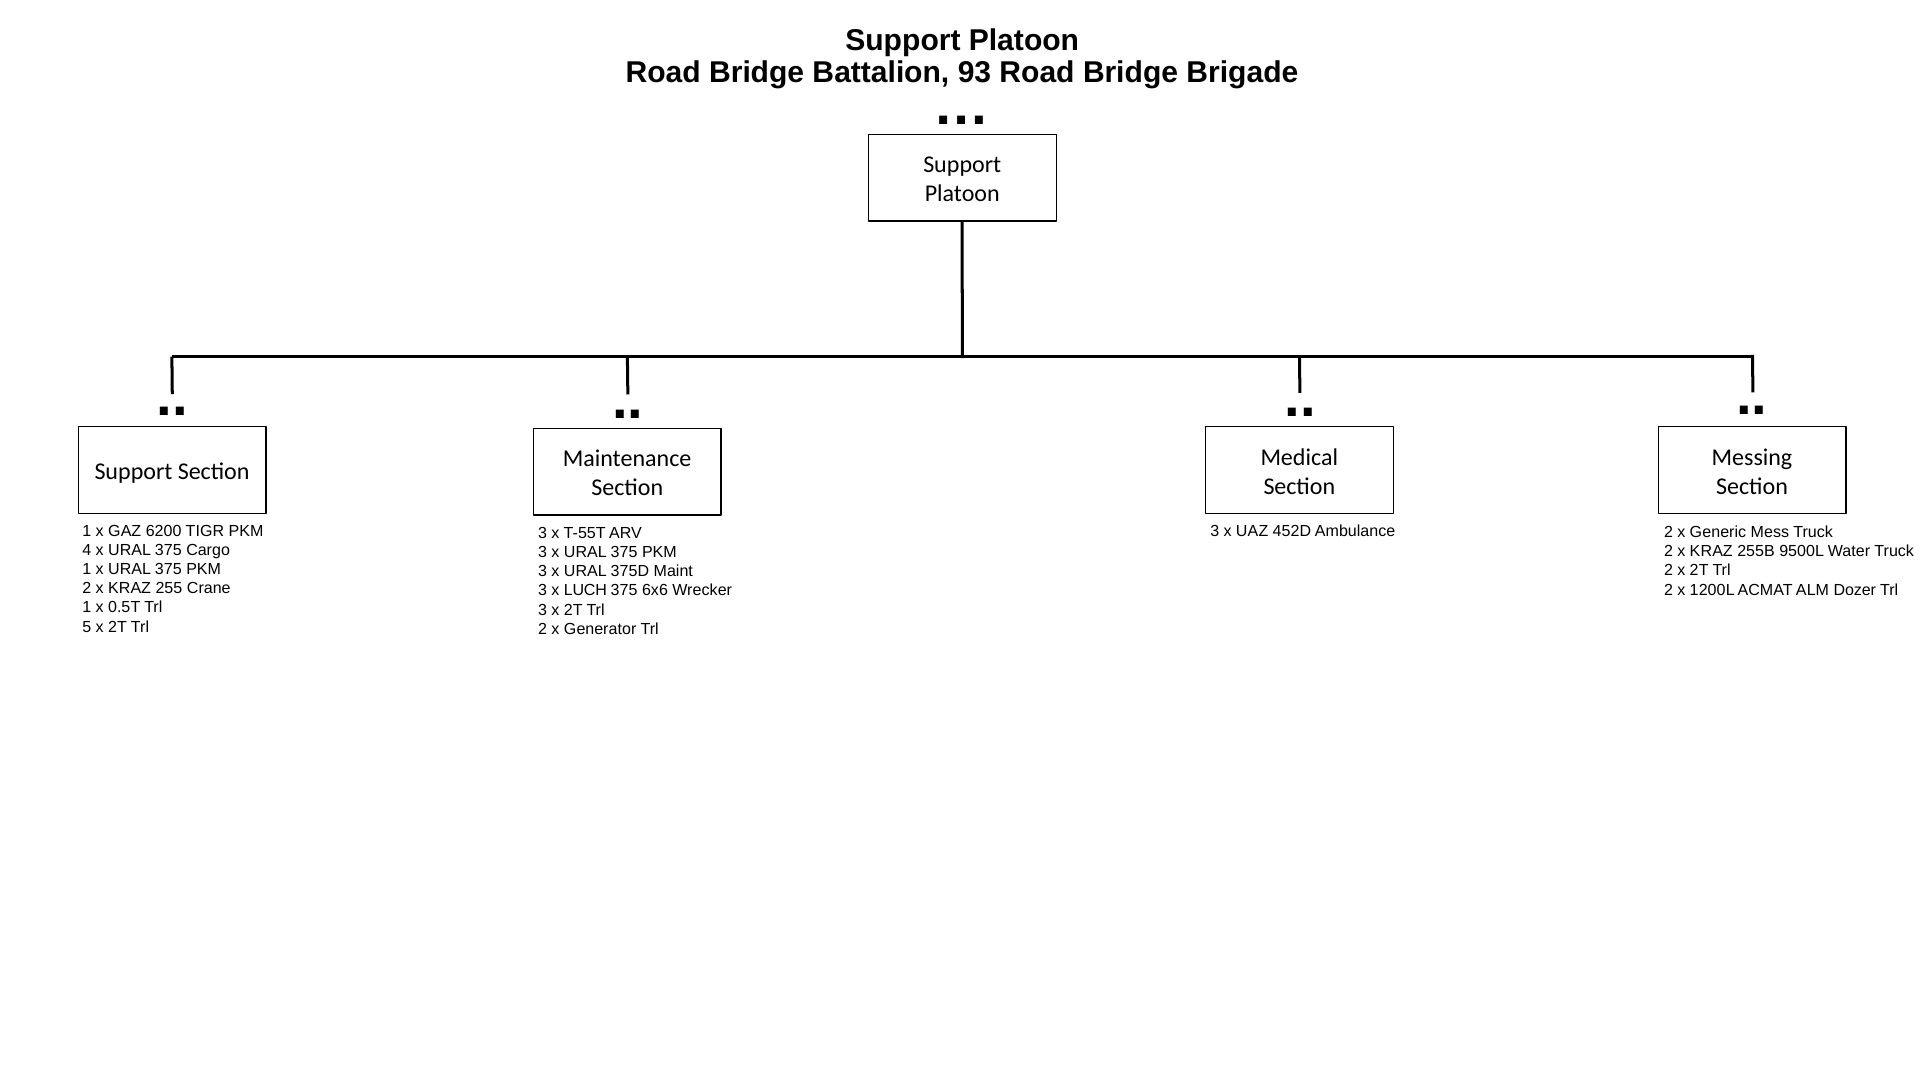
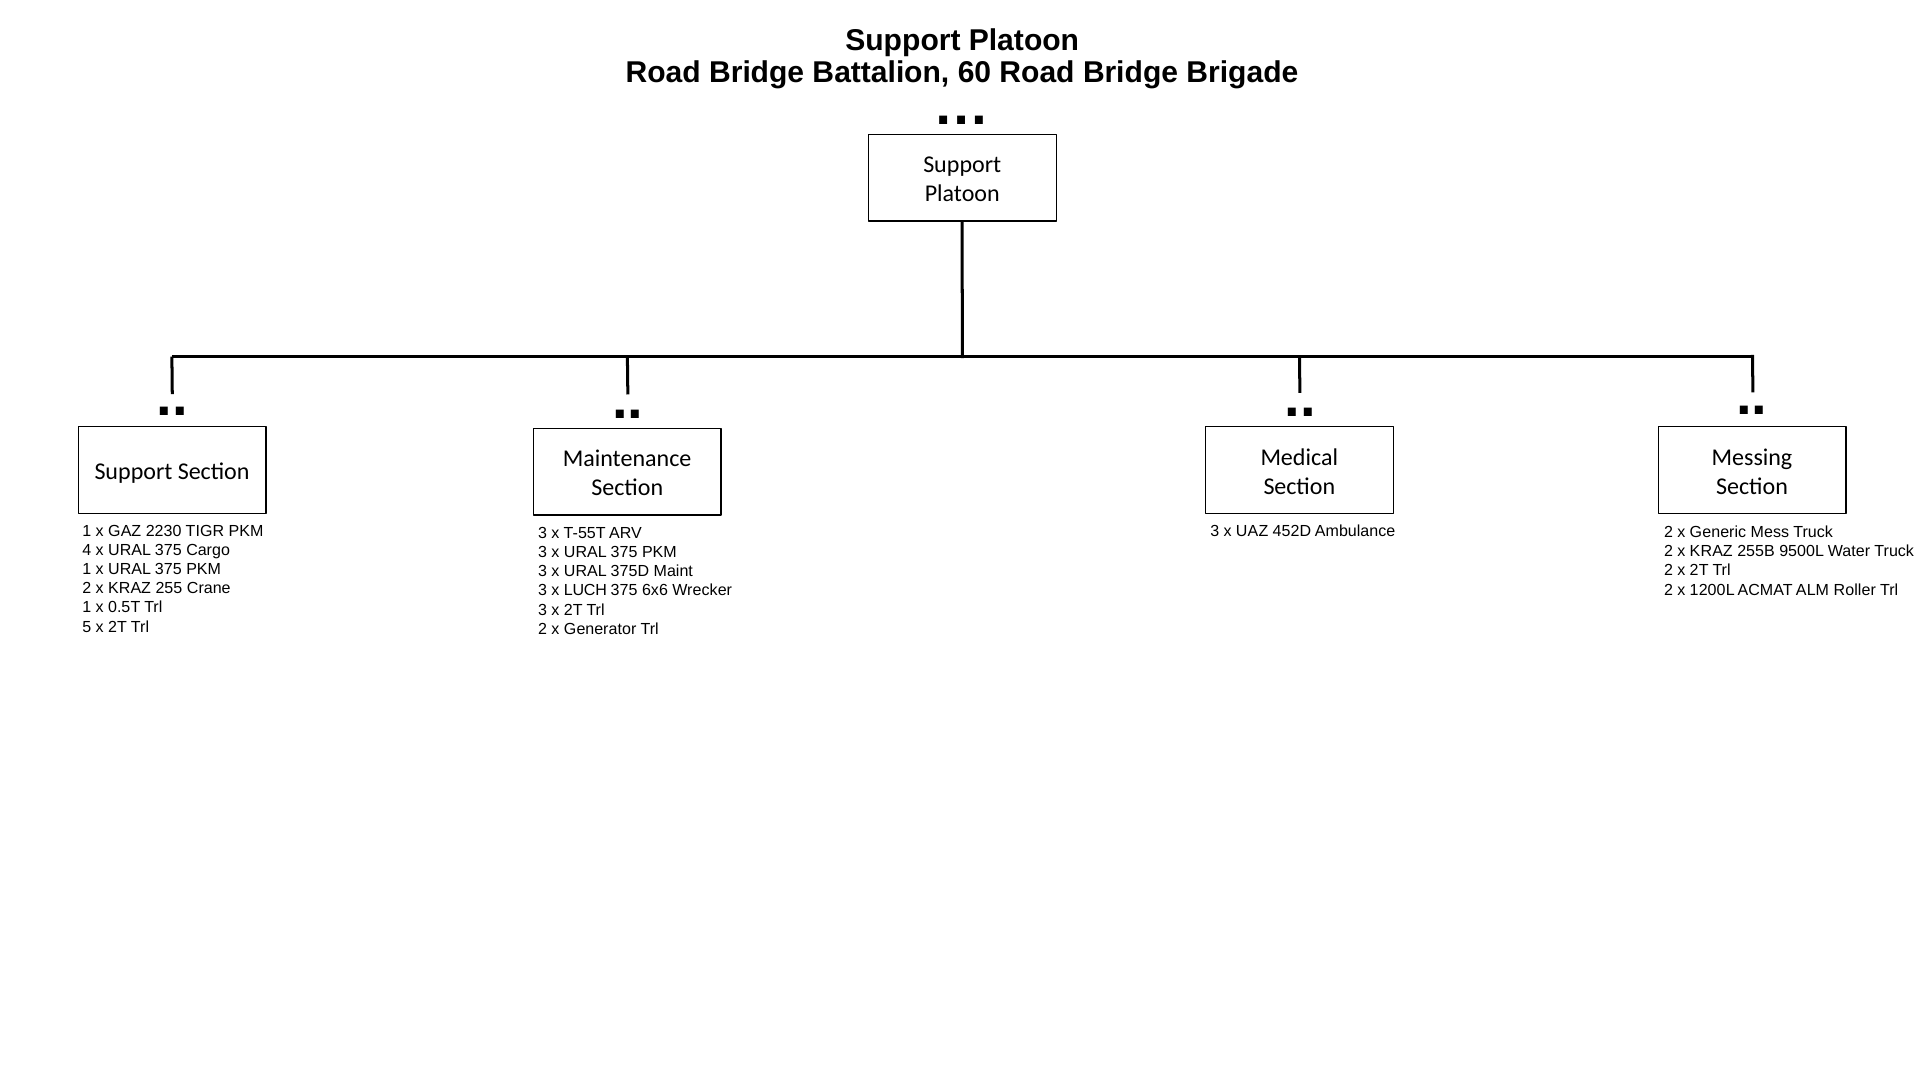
93: 93 -> 60
6200: 6200 -> 2230
Dozer: Dozer -> Roller
